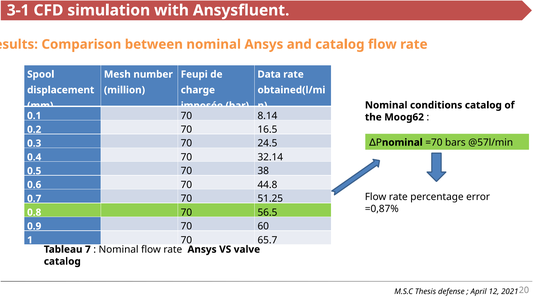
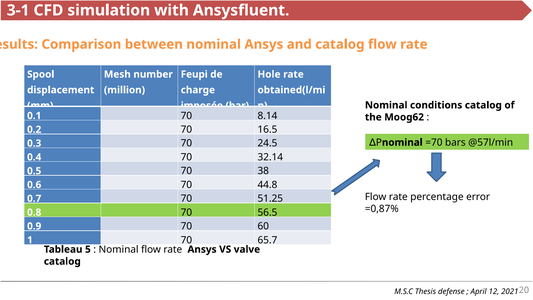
Data: Data -> Hole
7: 7 -> 5
